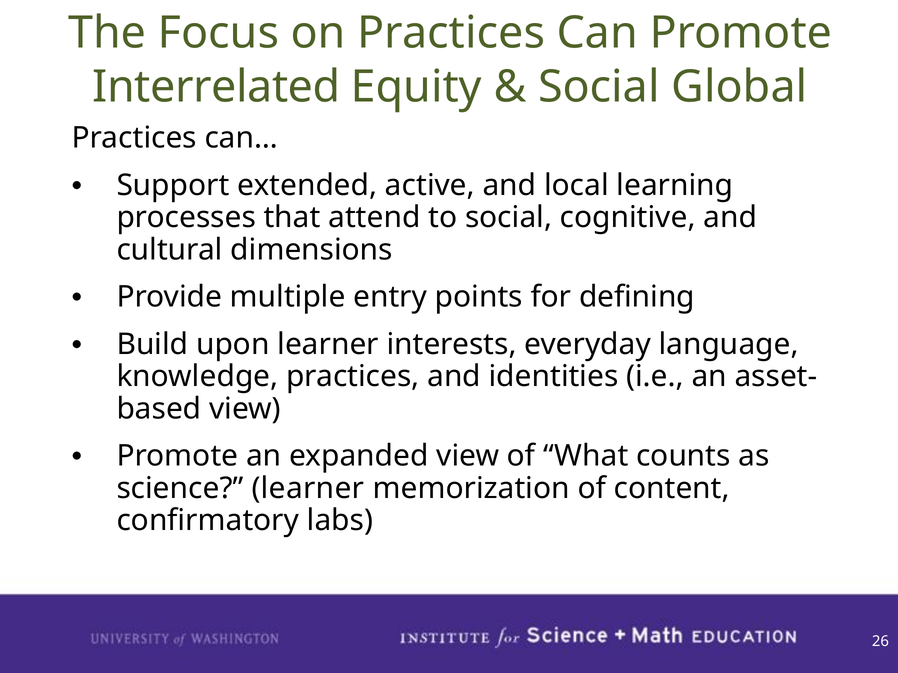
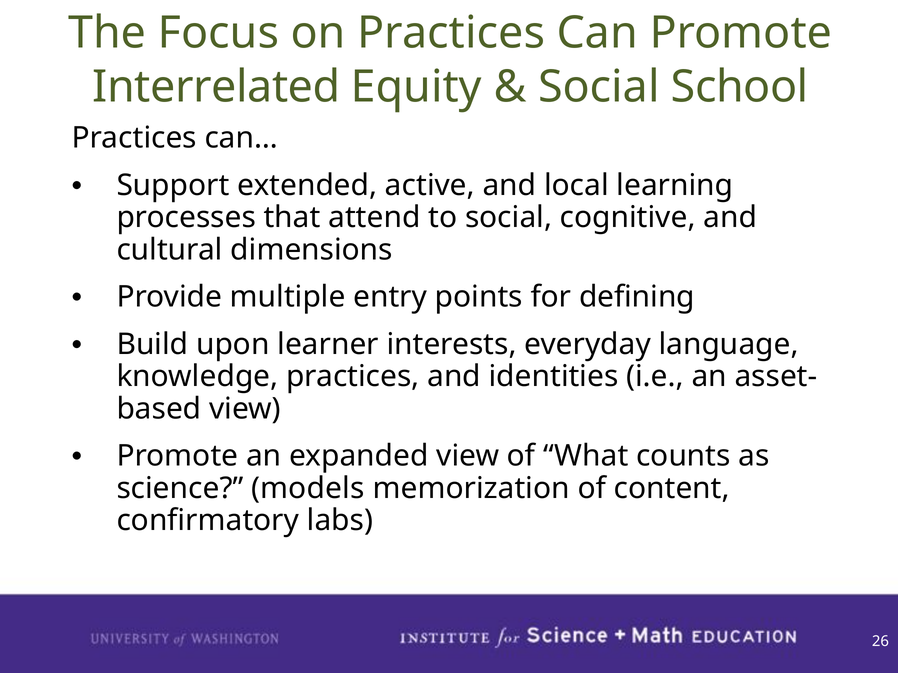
Global: Global -> School
science learner: learner -> models
